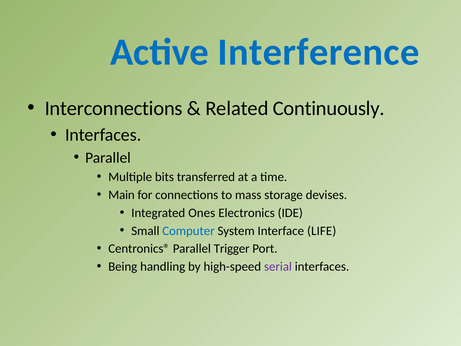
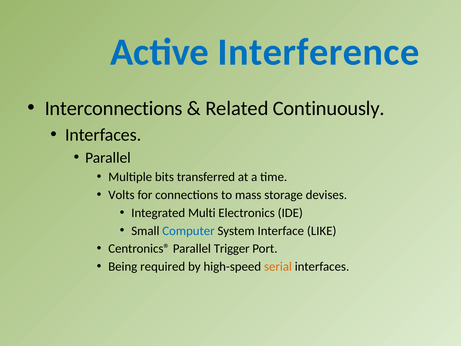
Main: Main -> Volts
Ones: Ones -> Multi
LIFE: LIFE -> LIKE
handling: handling -> required
serial colour: purple -> orange
